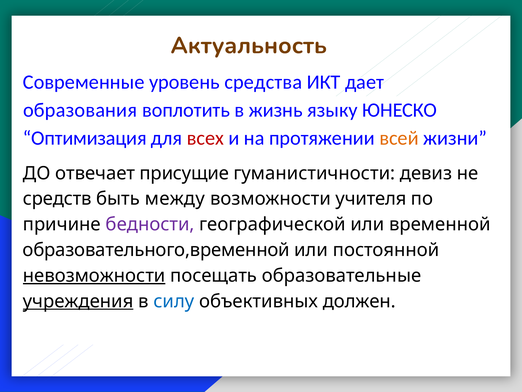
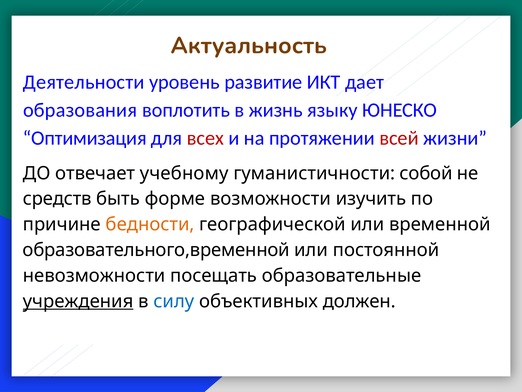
Современные: Современные -> Деятельности
средства: средства -> развитие
всей colour: orange -> red
присущие: присущие -> учебному
девиз: девиз -> собой
между: между -> форме
учителя: учителя -> изучить
бедности colour: purple -> orange
невозможности underline: present -> none
